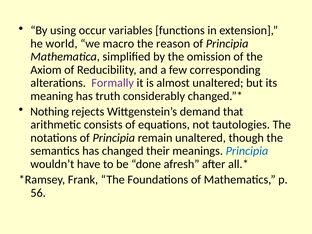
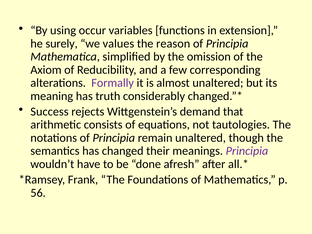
world: world -> surely
macro: macro -> values
Nothing: Nothing -> Success
Principia at (247, 151) colour: blue -> purple
